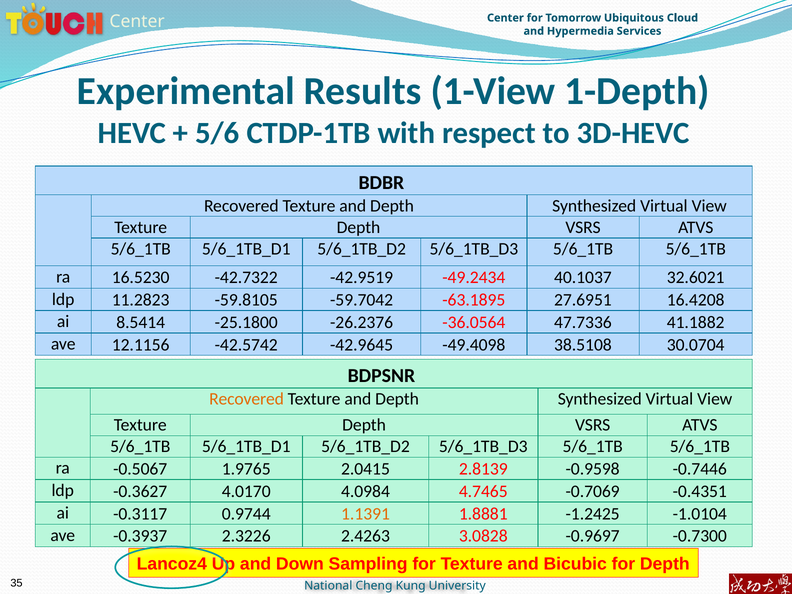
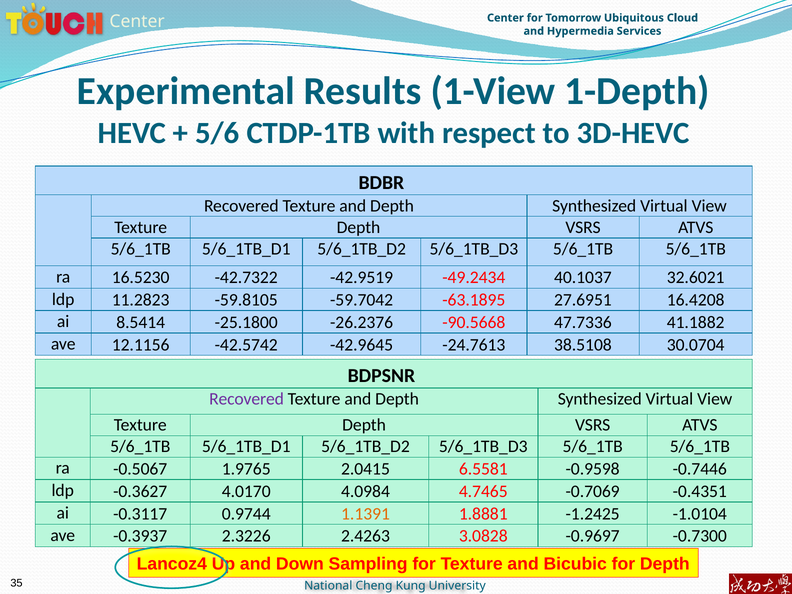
-36.0564: -36.0564 -> -90.5668
-49.4098: -49.4098 -> -24.7613
Recovered at (247, 399) colour: orange -> purple
2.8139: 2.8139 -> 6.5581
